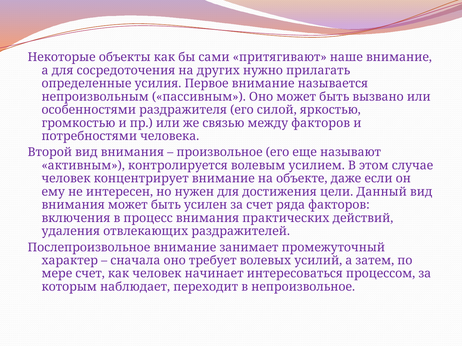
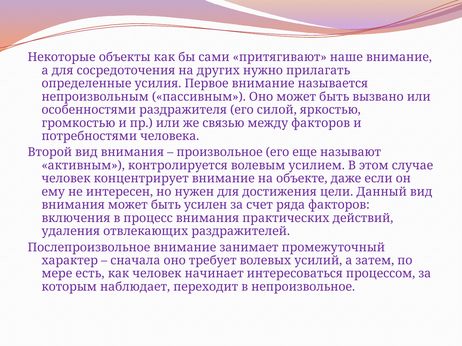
мере счет: счет -> есть
